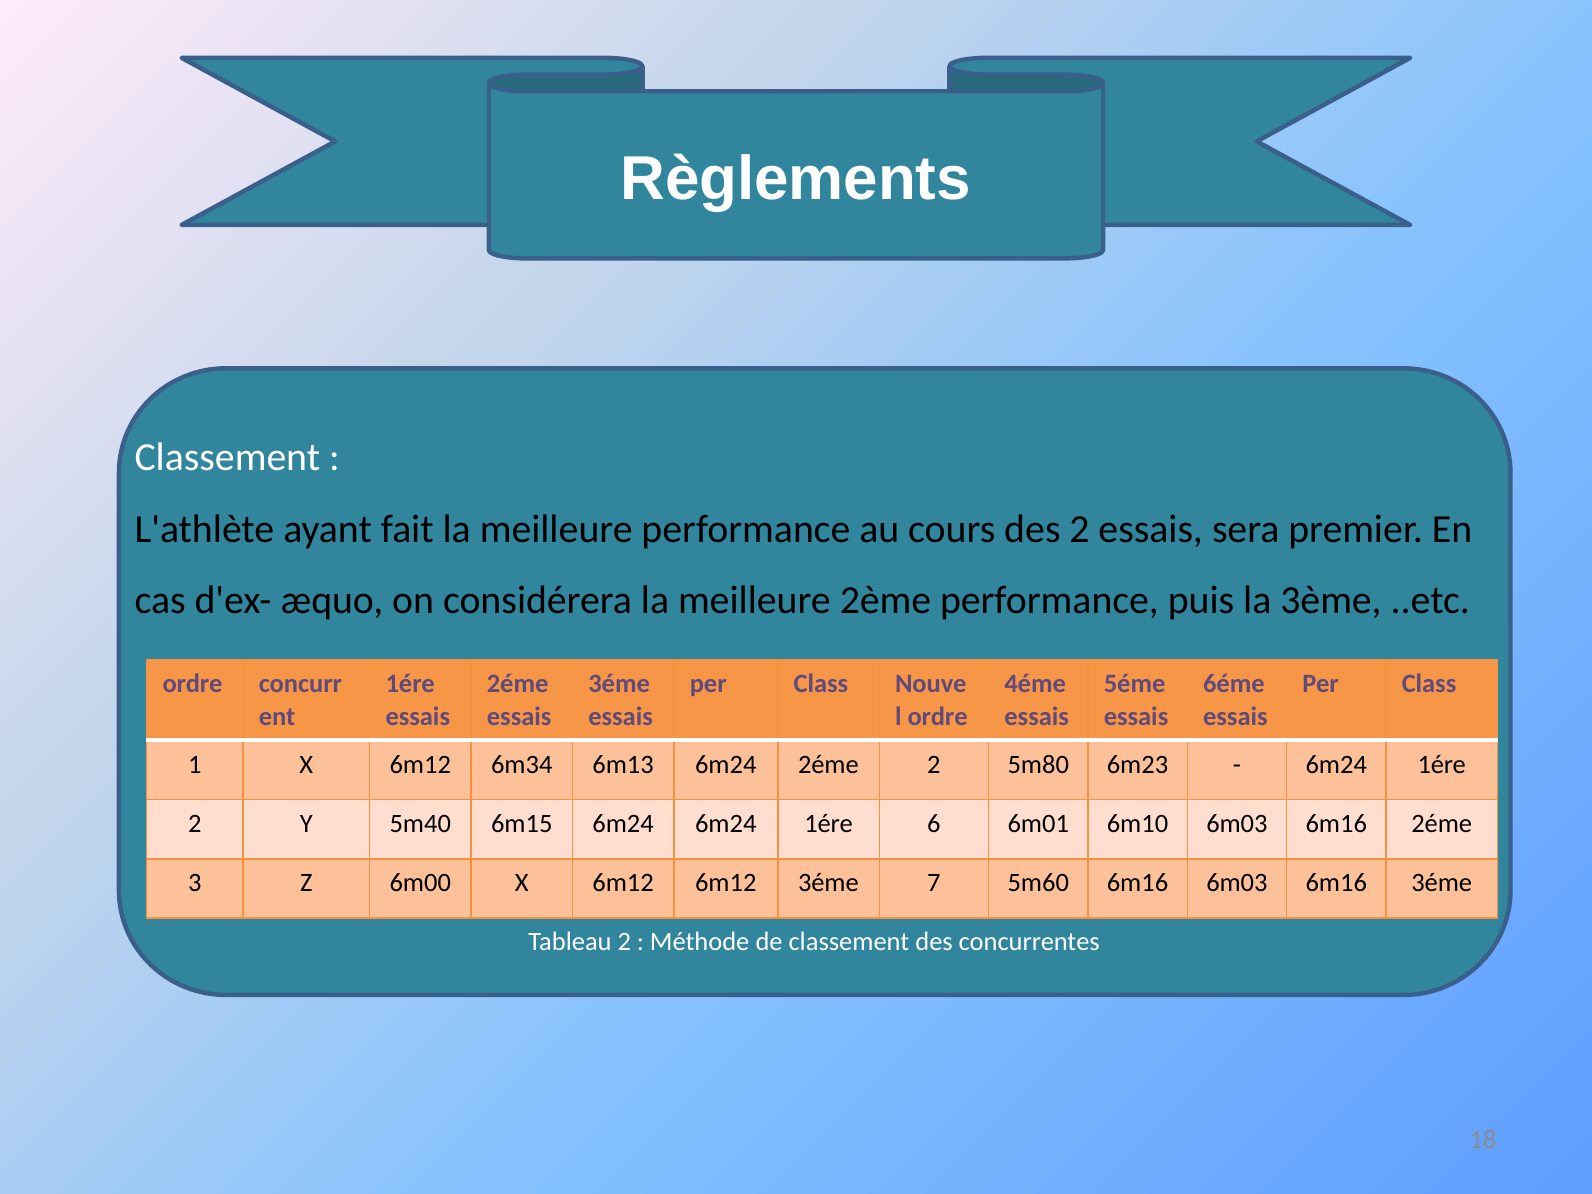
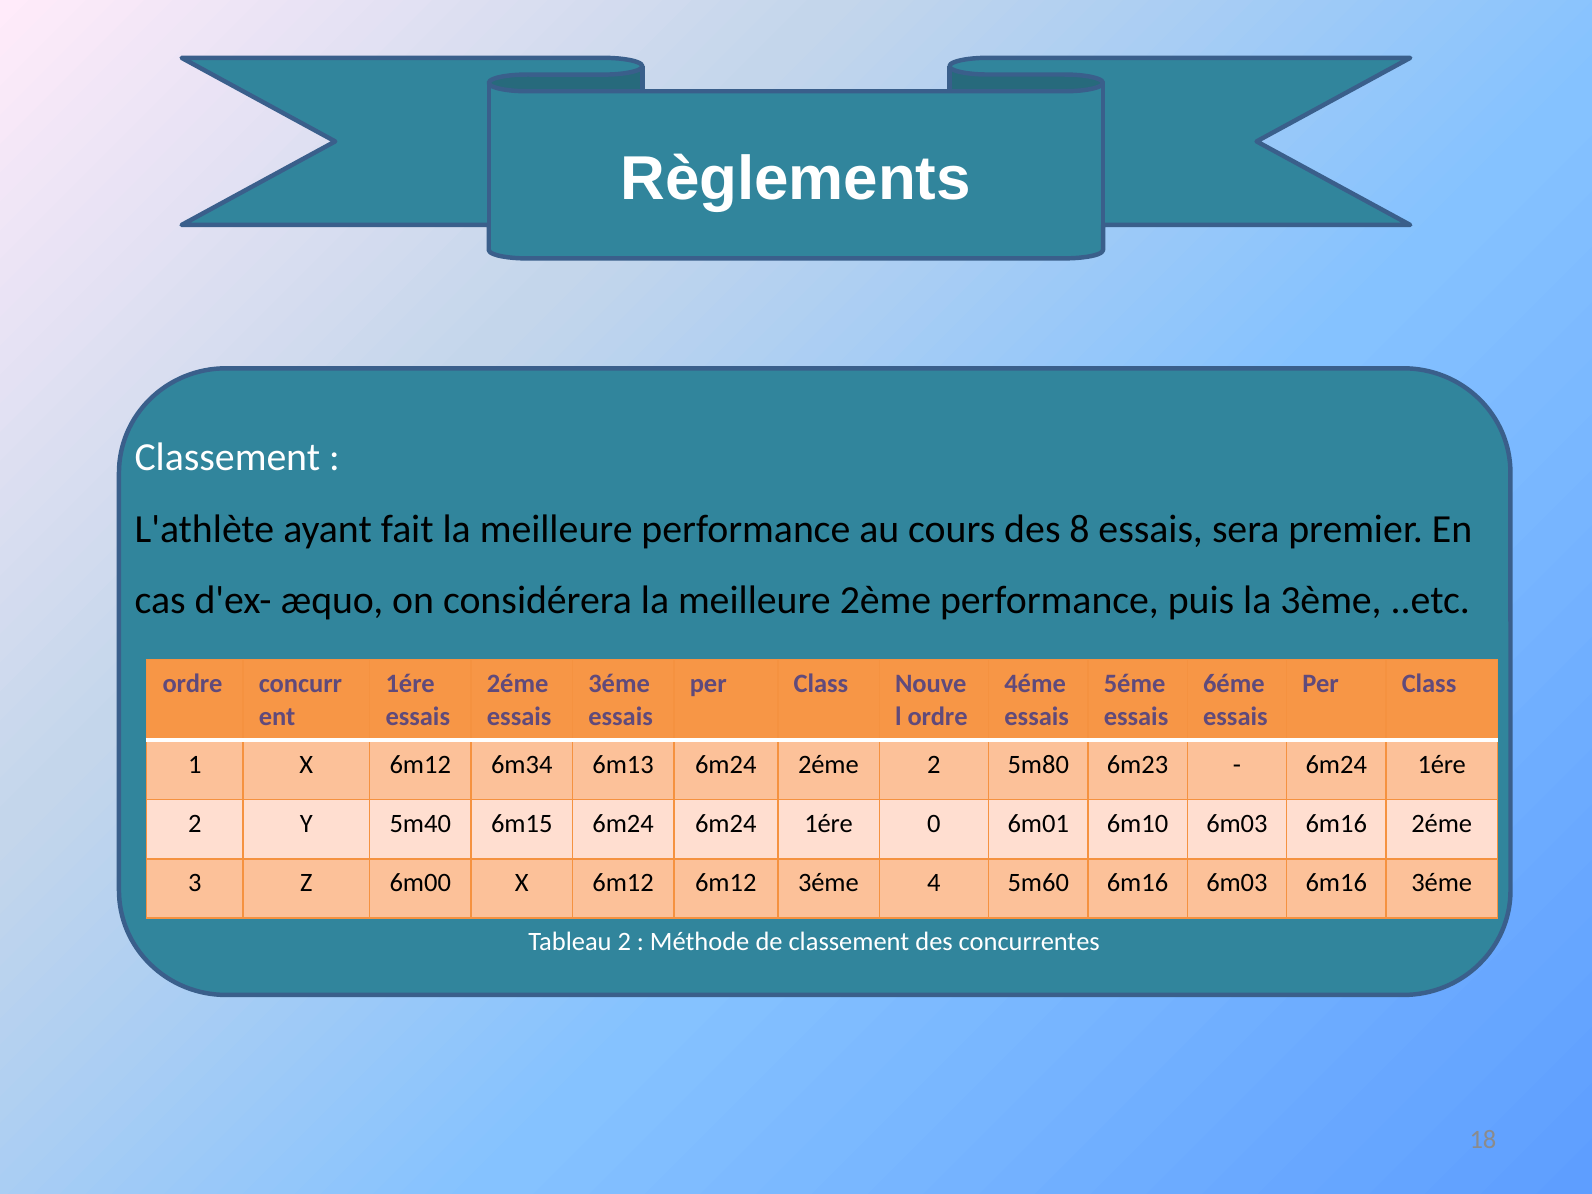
des 2: 2 -> 8
6: 6 -> 0
7: 7 -> 4
